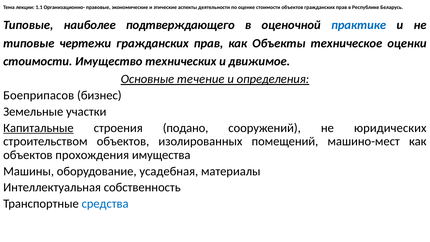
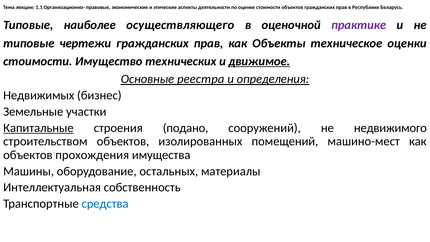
подтверждающего: подтверждающего -> осуществляющего
практике colour: blue -> purple
движимое underline: none -> present
течение: течение -> реестра
Боеприпасов: Боеприпасов -> Недвижимых
юридических: юридических -> недвижимого
усадебная: усадебная -> остальных
